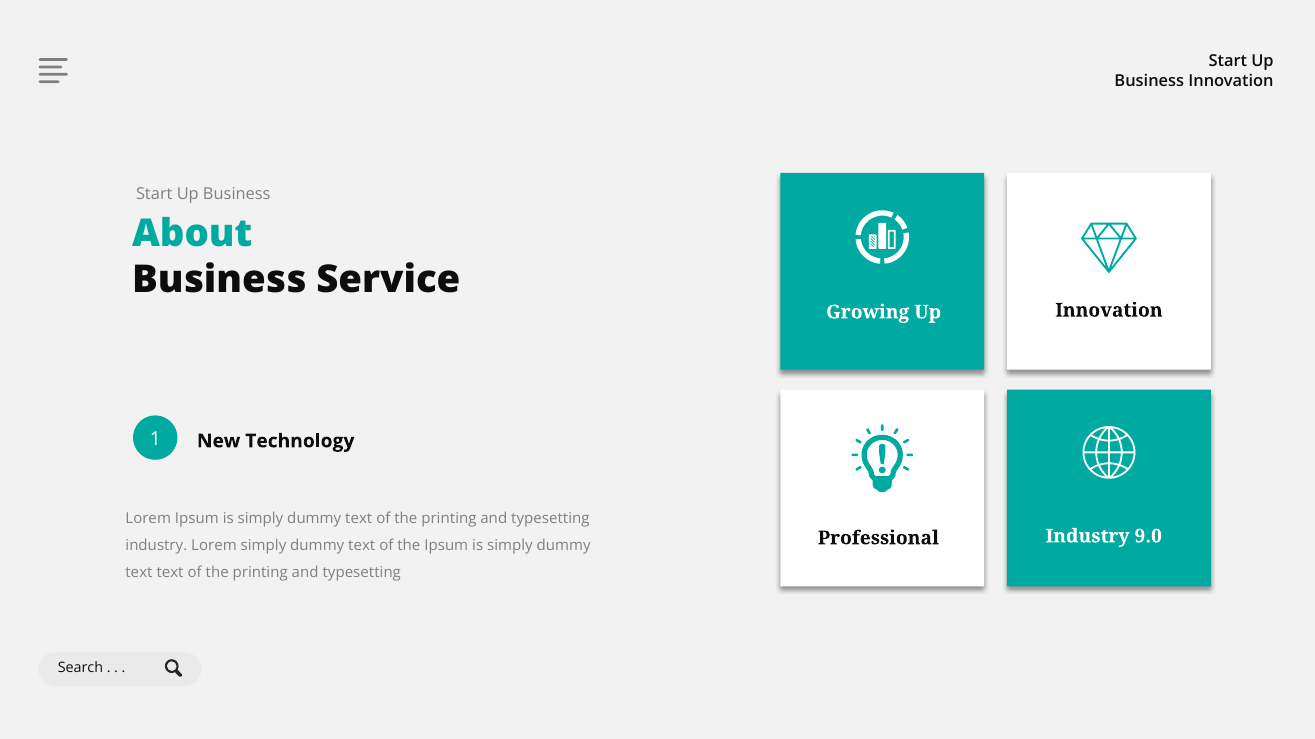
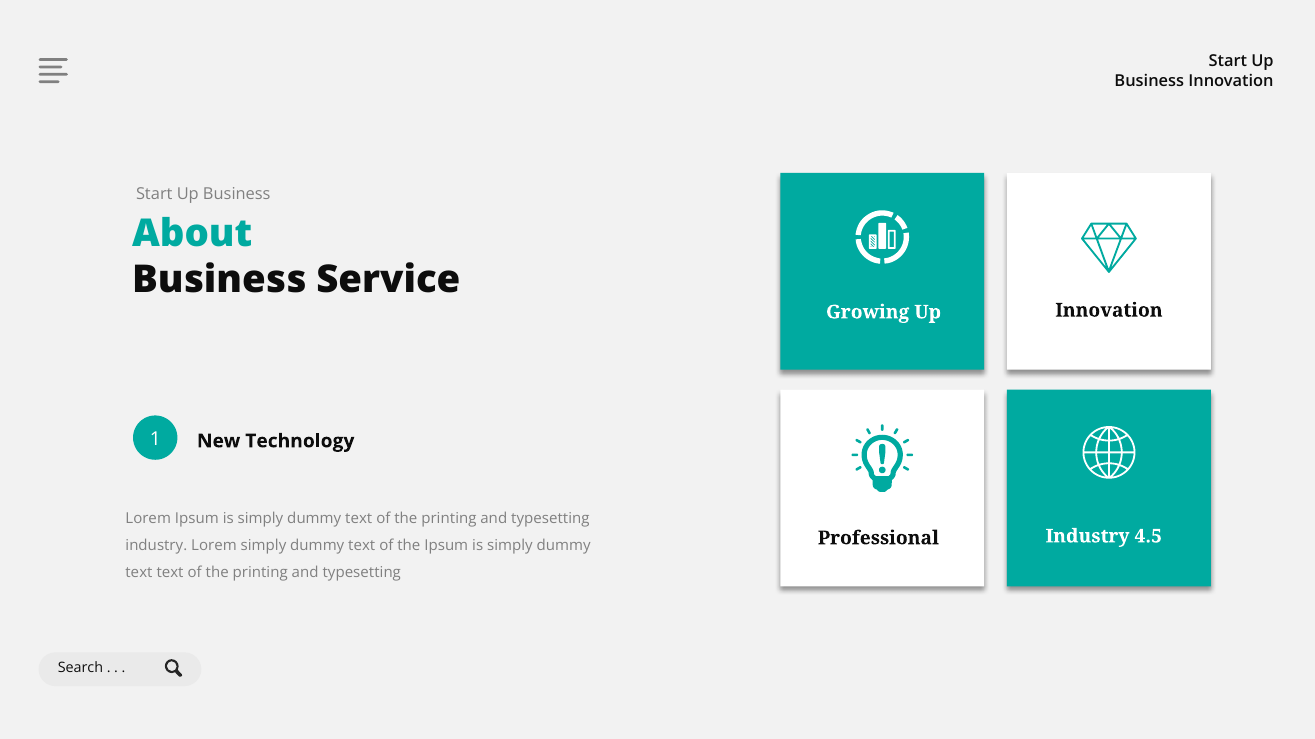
9.0: 9.0 -> 4.5
